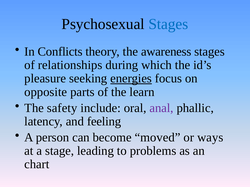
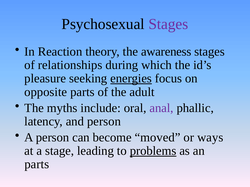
Stages at (168, 24) colour: blue -> purple
Conflicts: Conflicts -> Reaction
learn: learn -> adult
safety: safety -> myths
and feeling: feeling -> person
problems underline: none -> present
chart at (37, 165): chart -> parts
